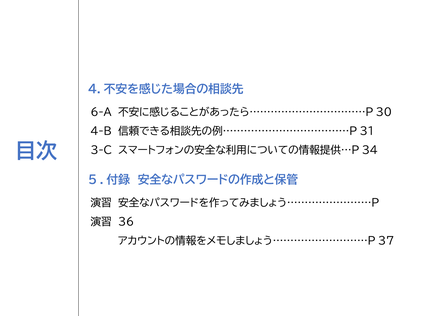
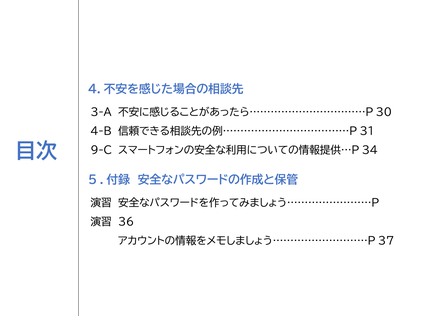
6-A: 6-A -> 3-A
3-C: 3-C -> 9-C
